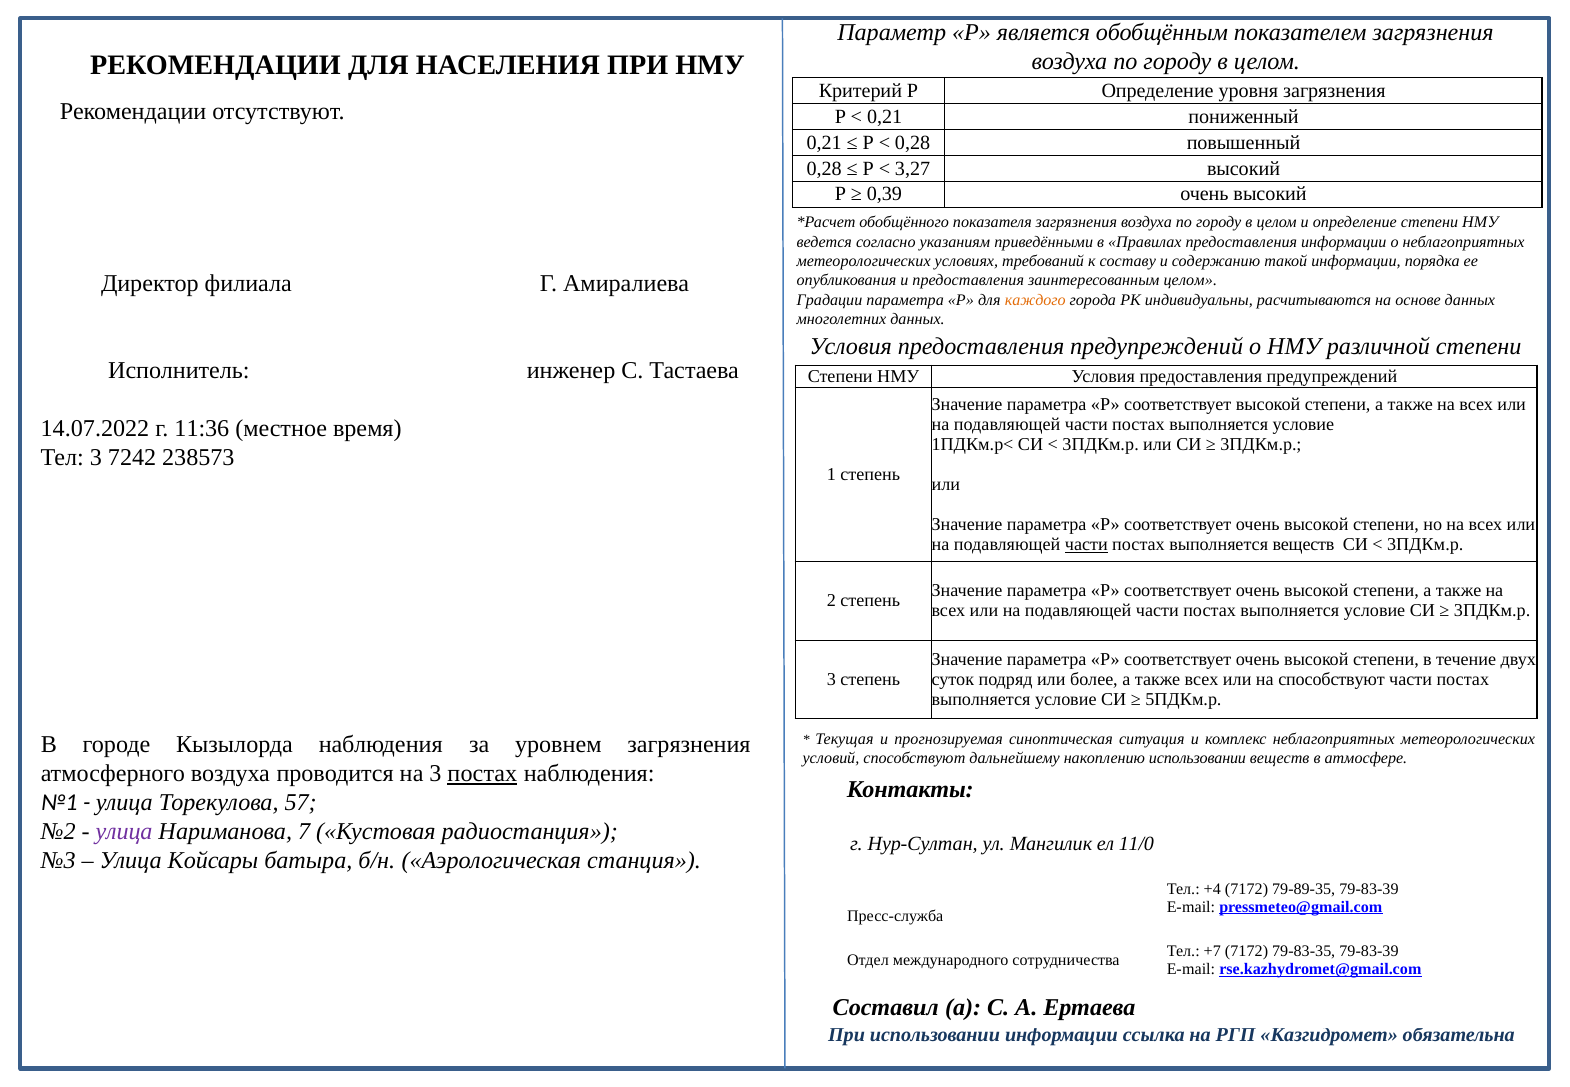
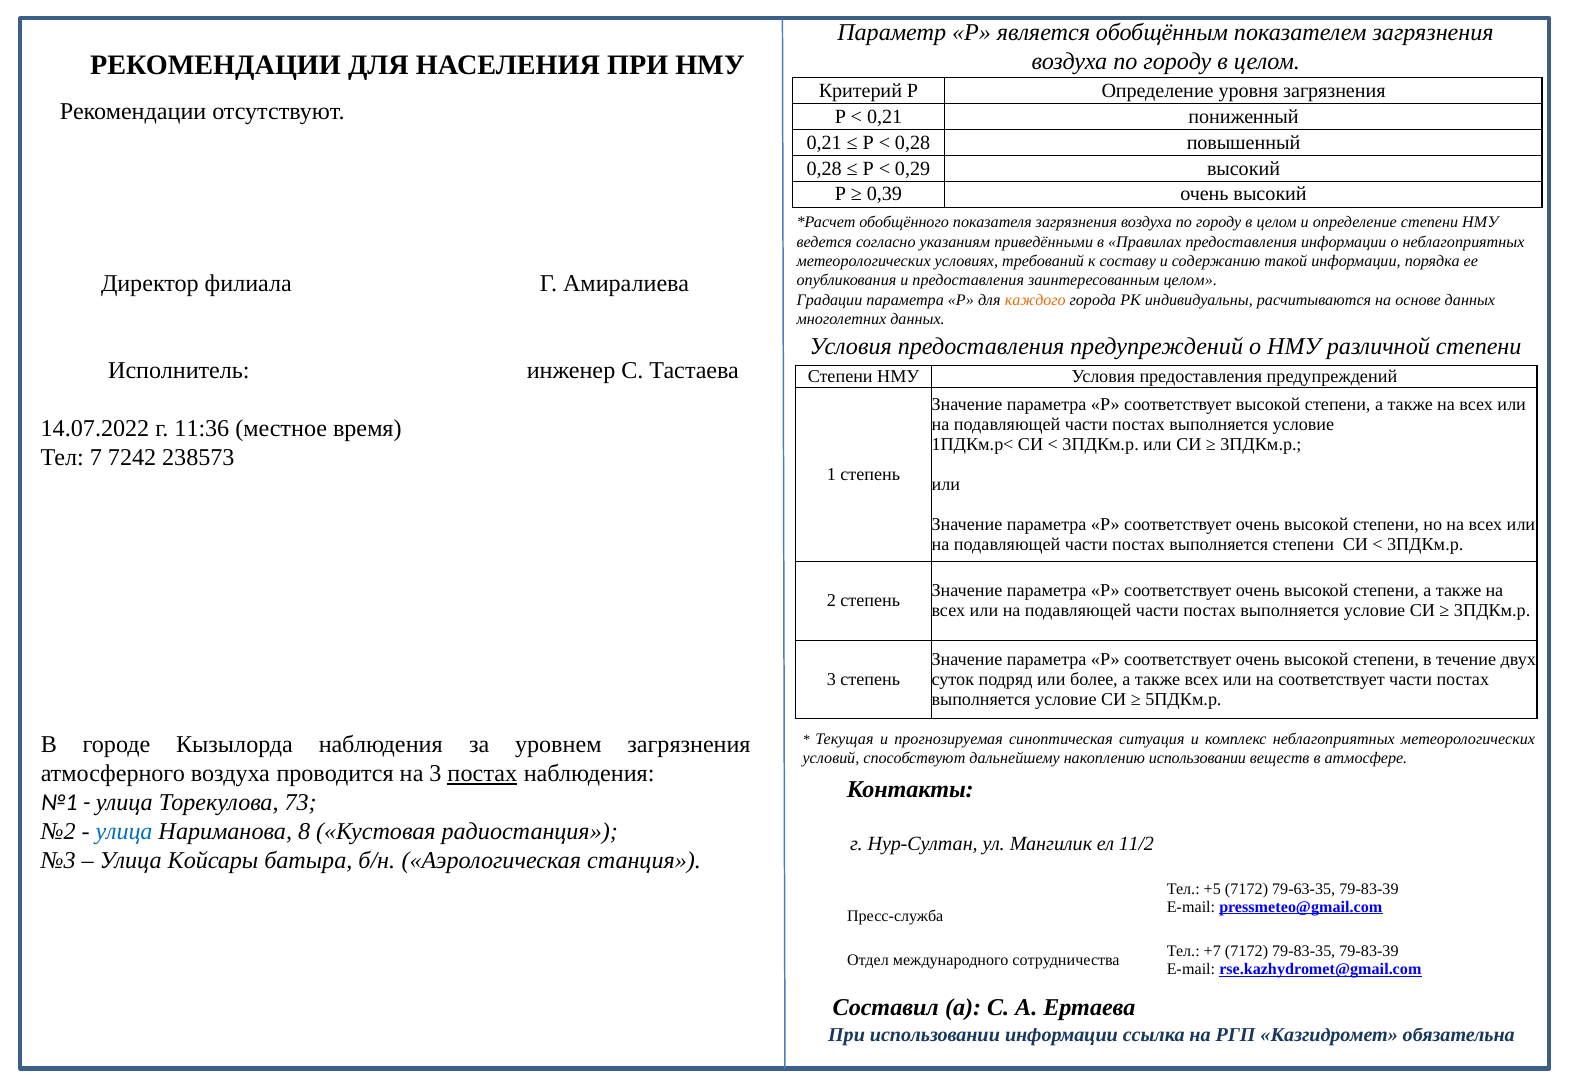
3,27: 3,27 -> 0,29
Тел 3: 3 -> 7
части at (1086, 545) underline: present -> none
выполняется веществ: веществ -> степени
на способствуют: способствуют -> соответствует
57: 57 -> 73
улица at (124, 832) colour: purple -> blue
7: 7 -> 8
11/0: 11/0 -> 11/2
+4: +4 -> +5
79-89-35: 79-89-35 -> 79-63-35
